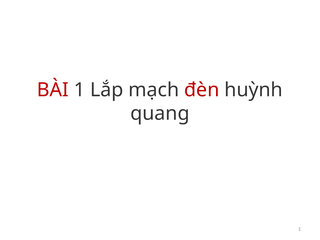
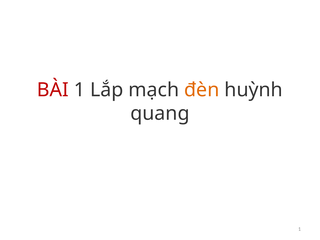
đèn colour: red -> orange
